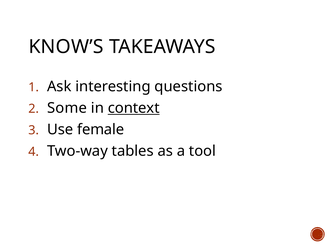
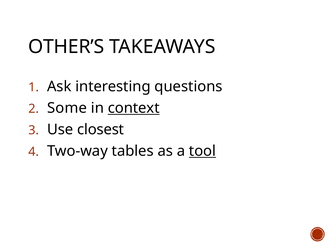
KNOW’S: KNOW’S -> OTHER’S
female: female -> closest
tool underline: none -> present
